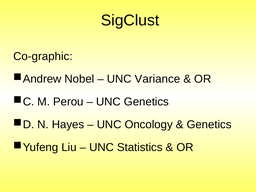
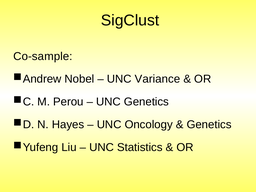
Co-graphic: Co-graphic -> Co-sample
